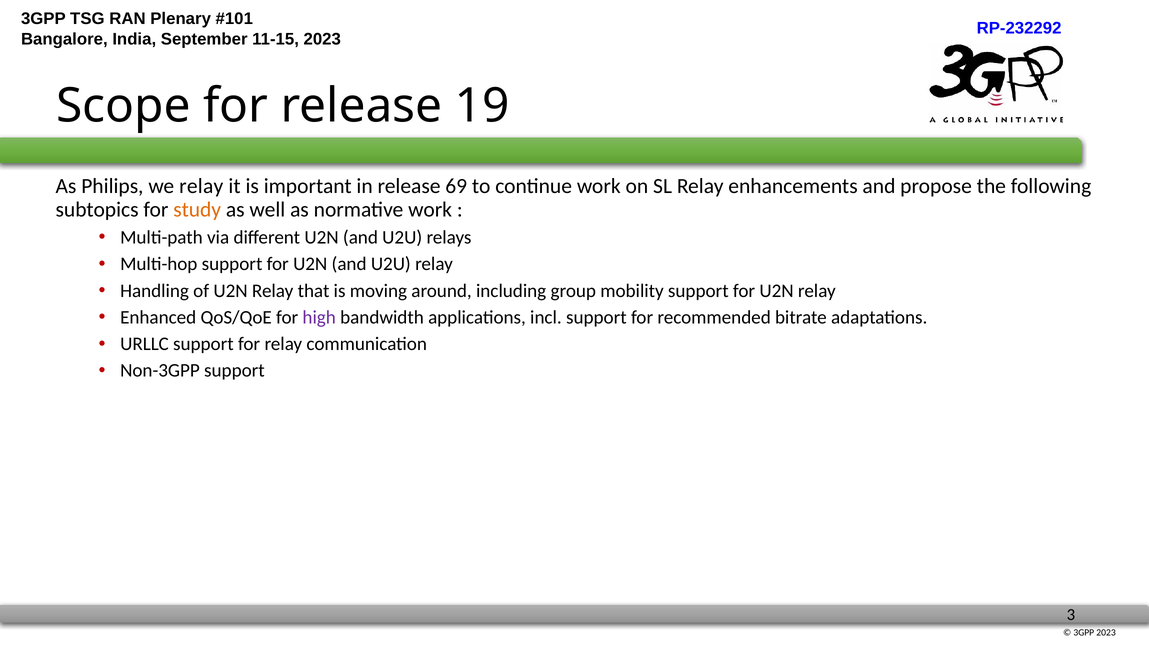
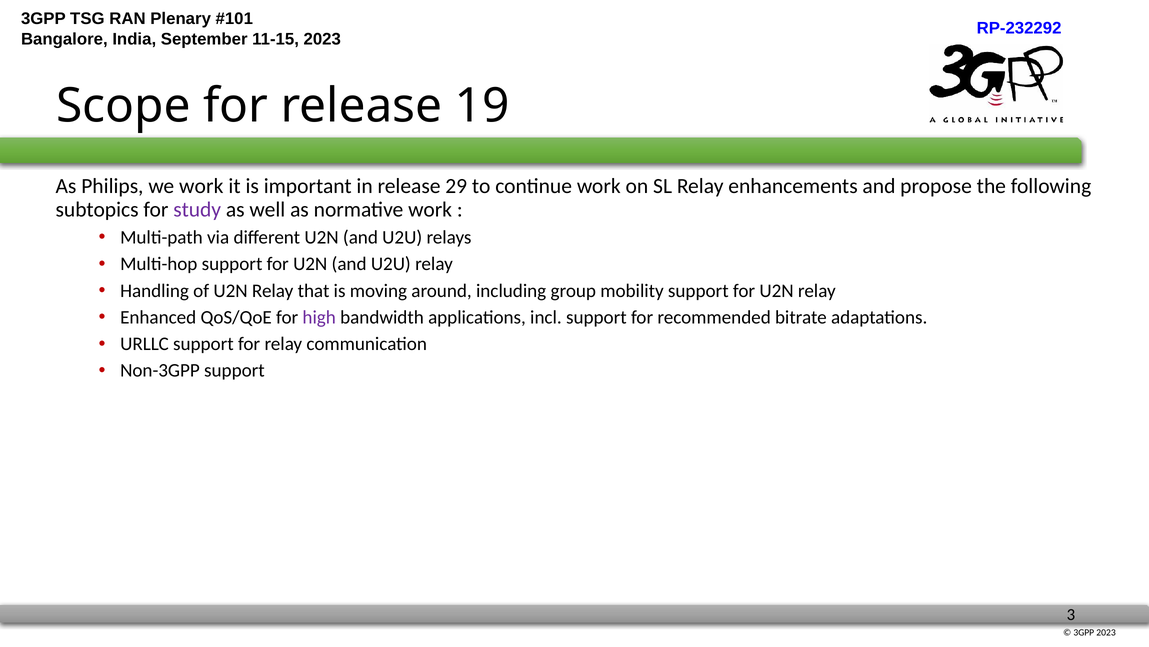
we relay: relay -> work
69: 69 -> 29
study colour: orange -> purple
